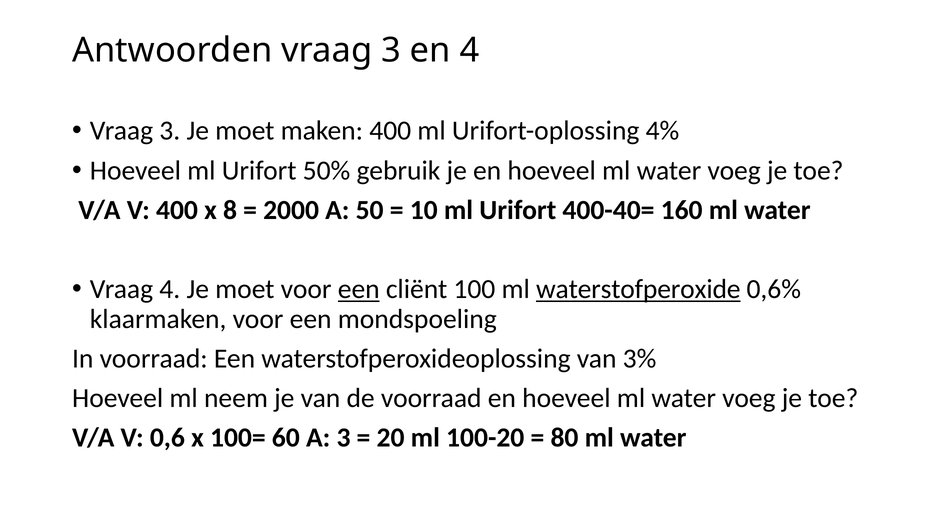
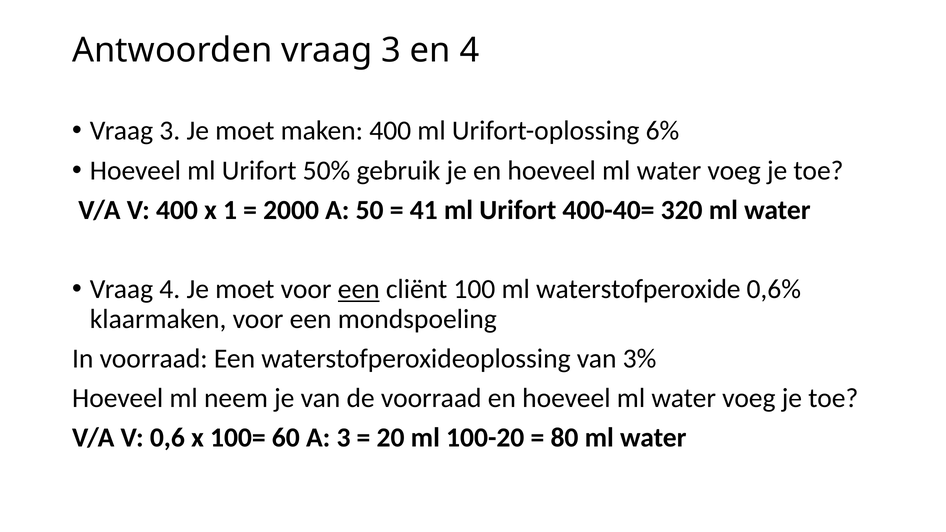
4%: 4% -> 6%
8: 8 -> 1
10: 10 -> 41
160: 160 -> 320
waterstofperoxide underline: present -> none
